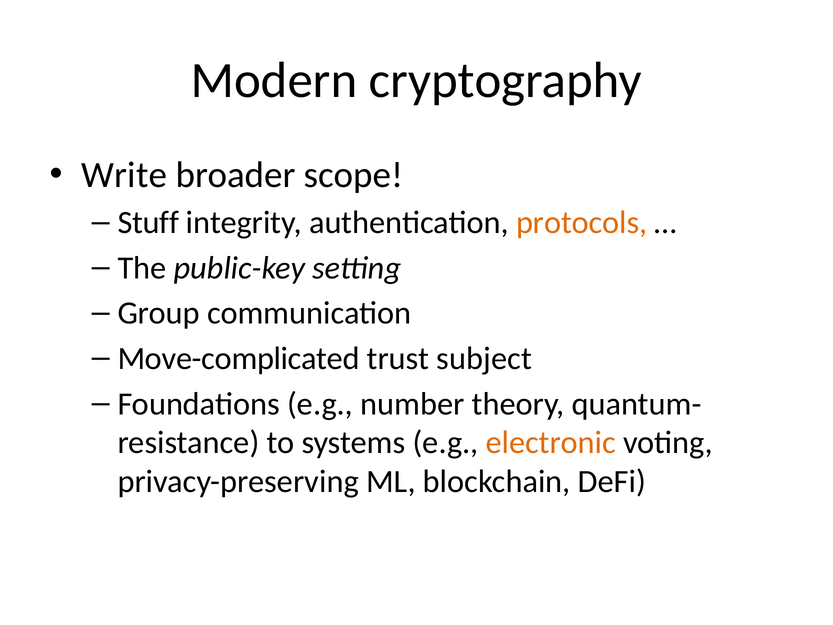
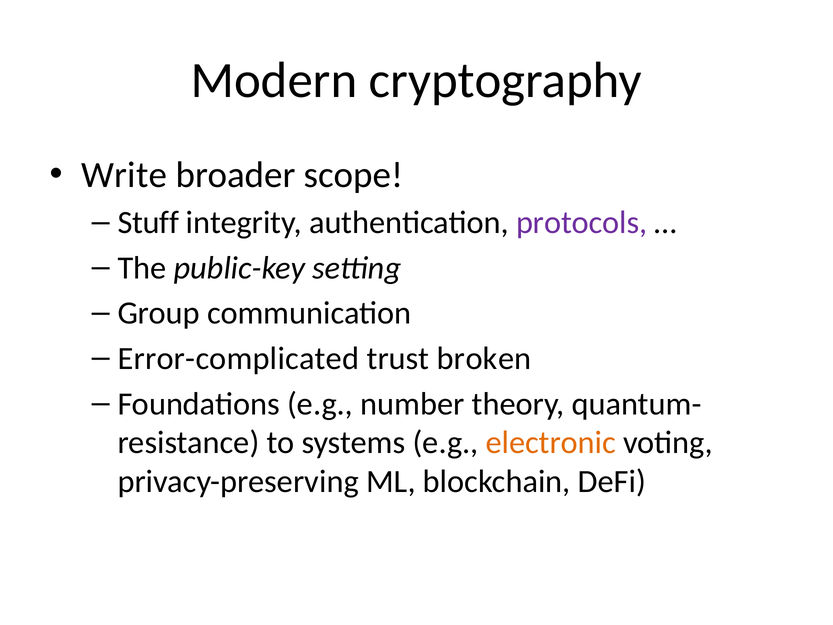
protocols colour: orange -> purple
Move-complicated: Move-complicated -> Error-complicated
subject: subject -> broken
